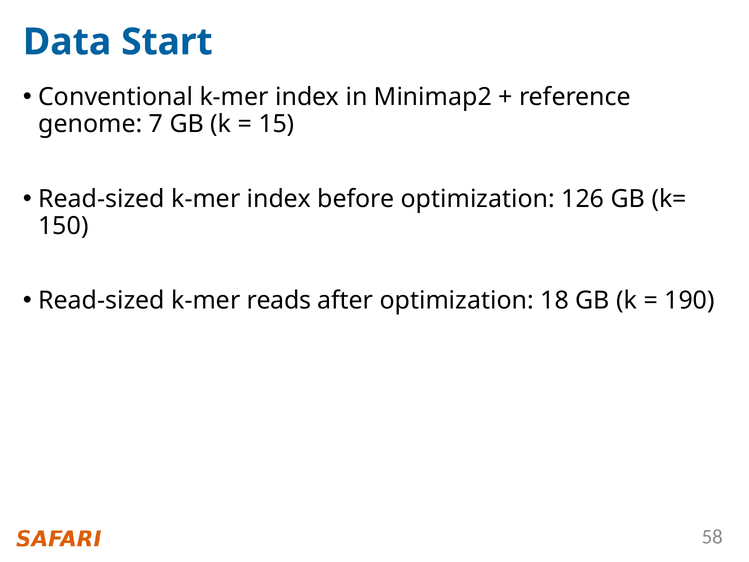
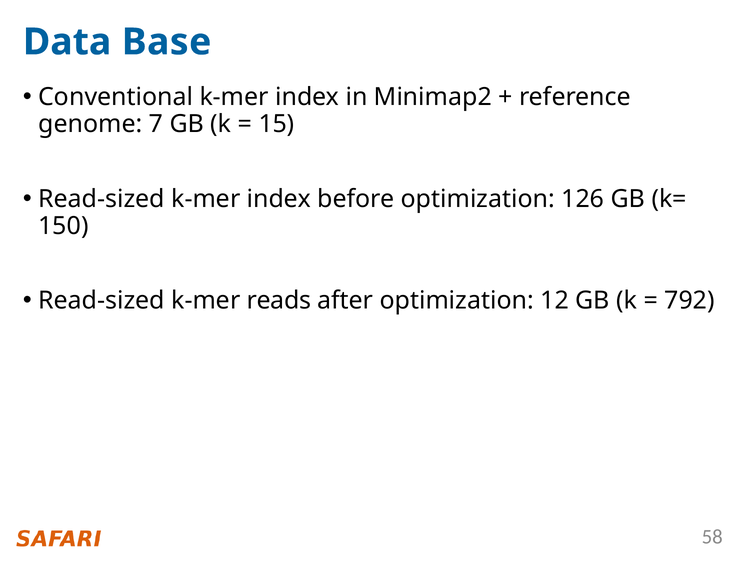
Start: Start -> Base
18: 18 -> 12
190: 190 -> 792
